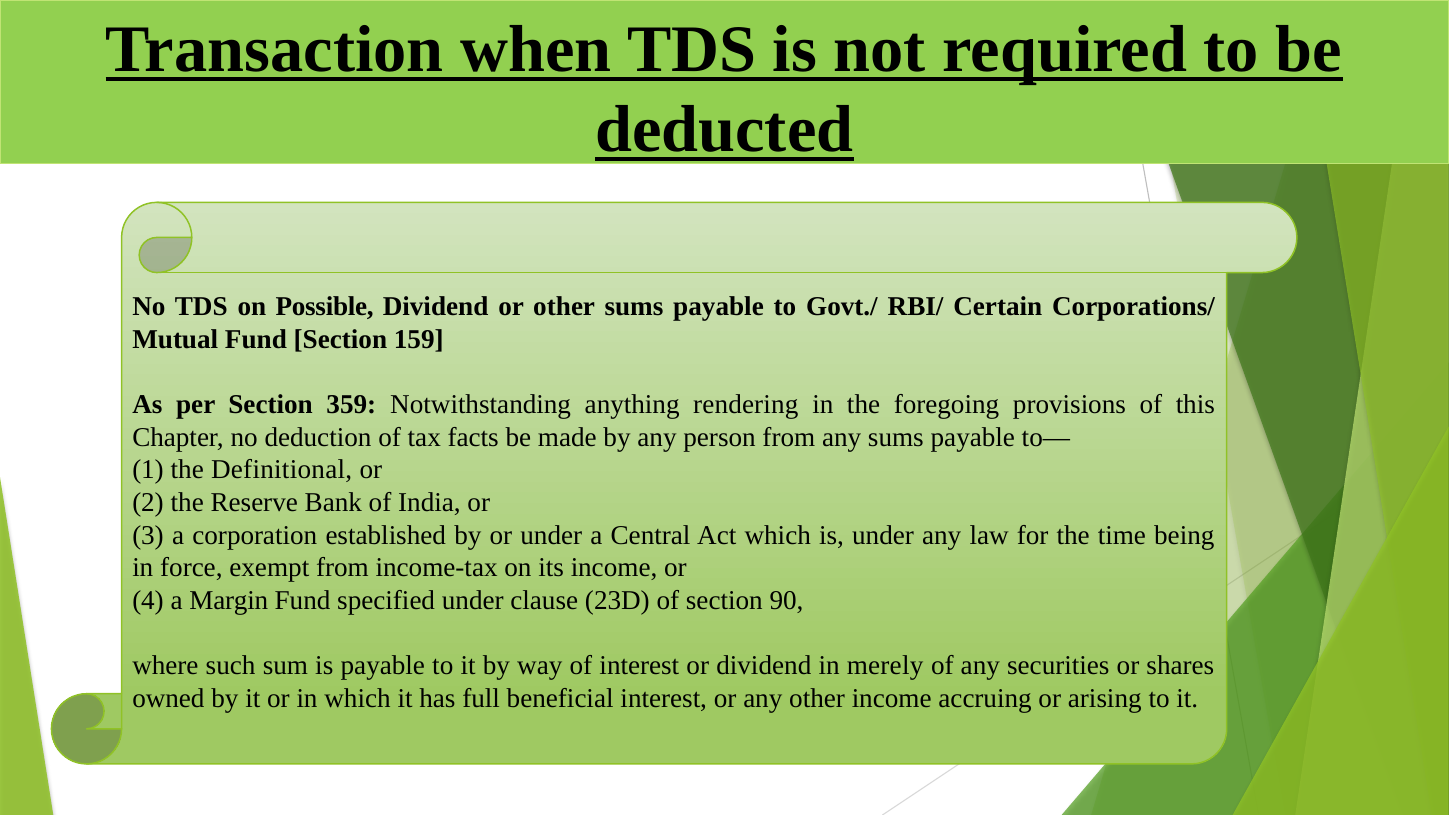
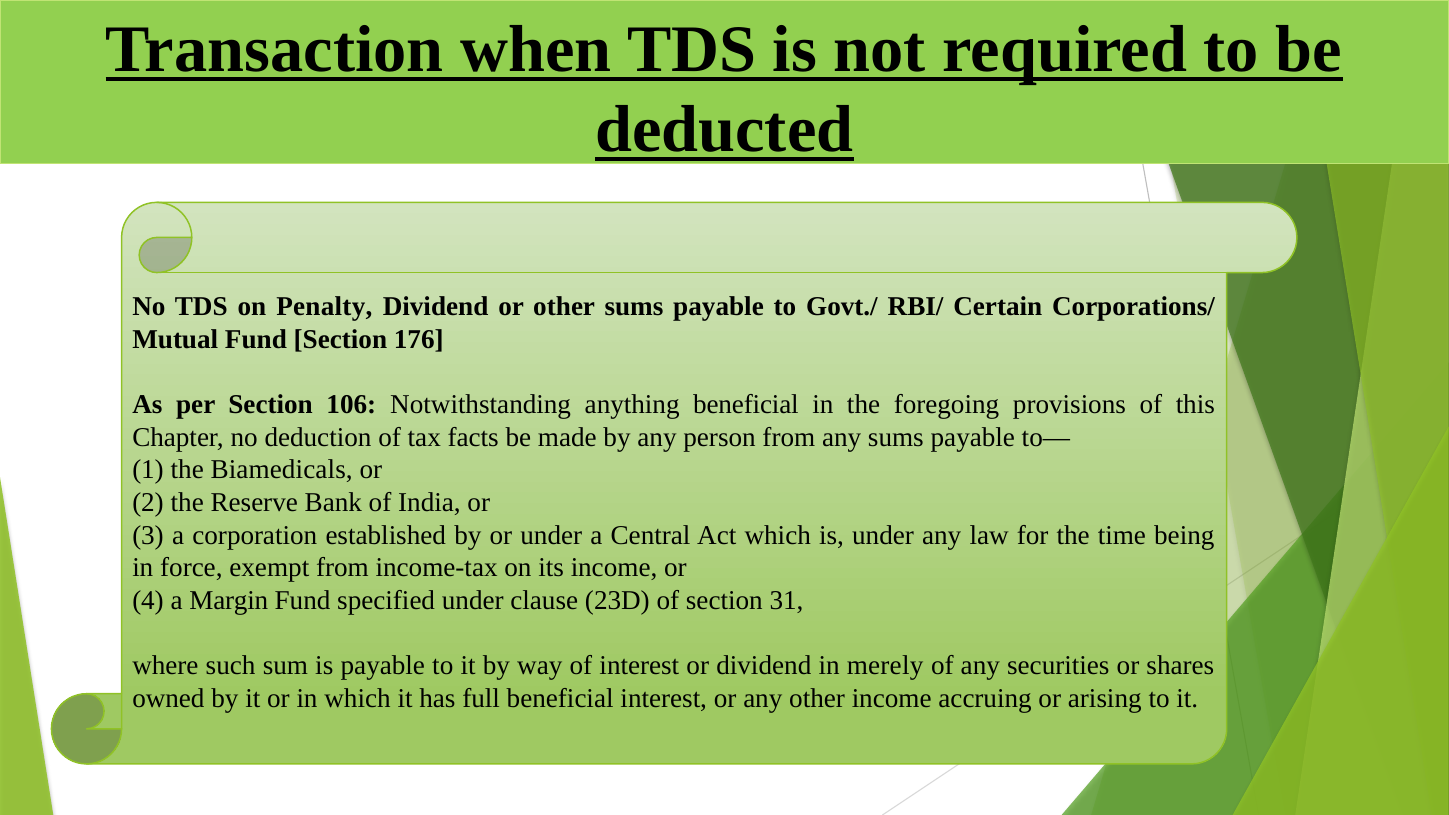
Possible: Possible -> Penalty
159: 159 -> 176
359: 359 -> 106
anything rendering: rendering -> beneficial
Definitional: Definitional -> Biamedicals
90: 90 -> 31
